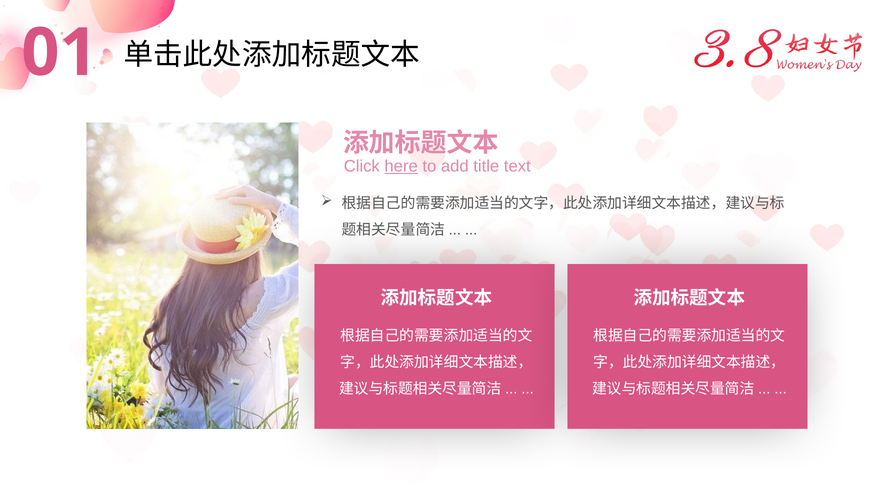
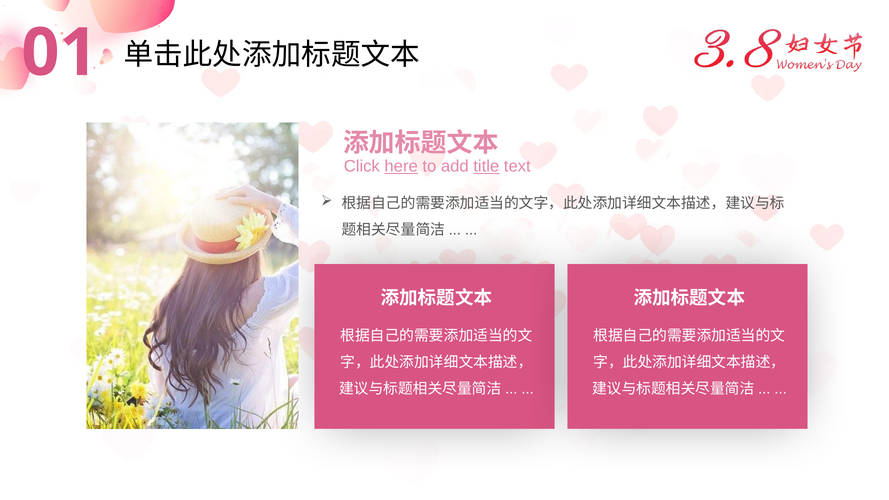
title underline: none -> present
